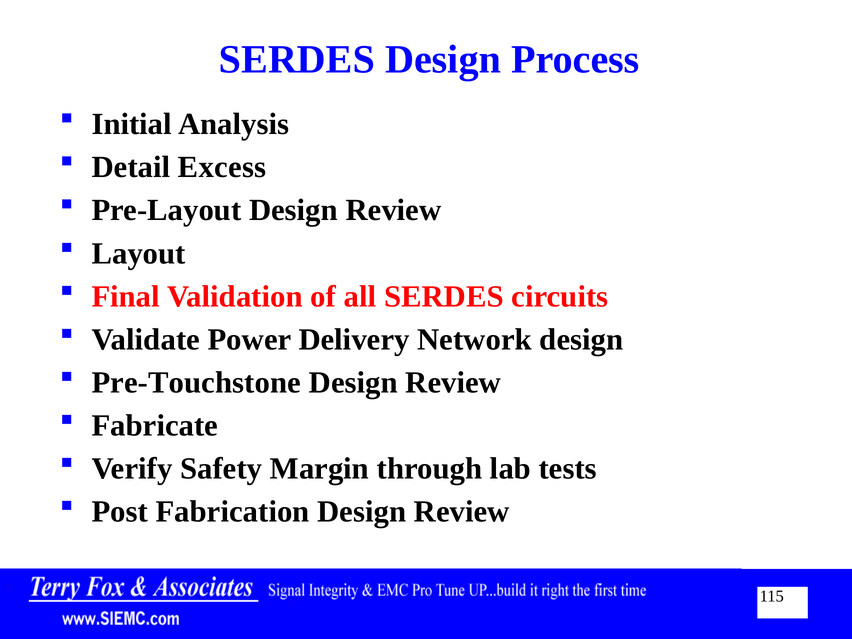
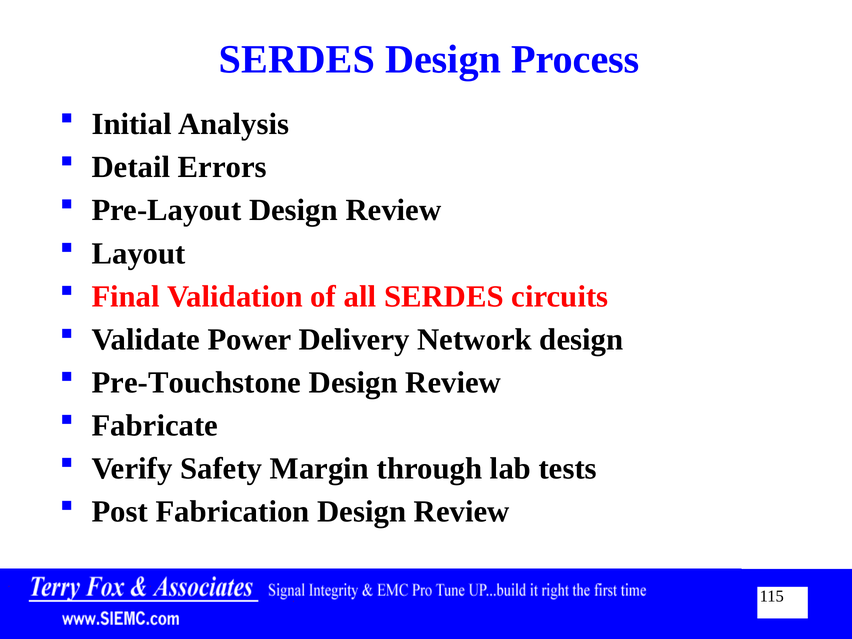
Excess: Excess -> Errors
